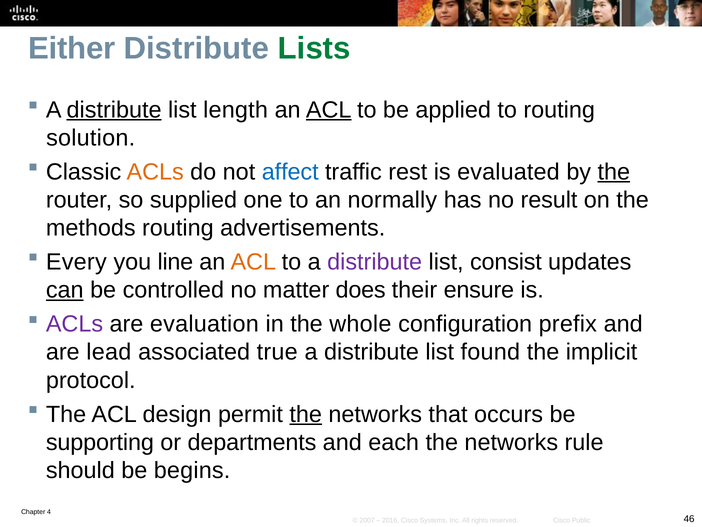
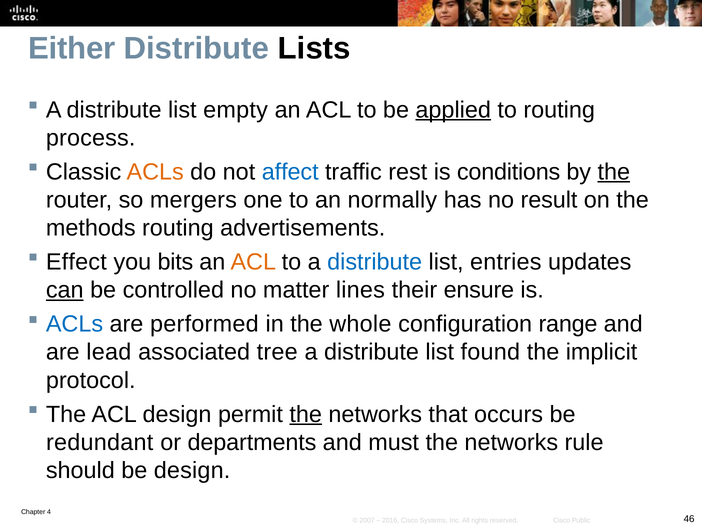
Lists colour: green -> black
distribute at (114, 110) underline: present -> none
length: length -> empty
ACL at (329, 110) underline: present -> none
applied underline: none -> present
solution: solution -> process
evaluated: evaluated -> conditions
supplied: supplied -> mergers
Every: Every -> Effect
line: line -> bits
distribute at (375, 262) colour: purple -> blue
consist: consist -> entries
does: does -> lines
ACLs at (75, 324) colour: purple -> blue
evaluation: evaluation -> performed
prefix: prefix -> range
true: true -> tree
supporting: supporting -> redundant
each: each -> must
be begins: begins -> design
